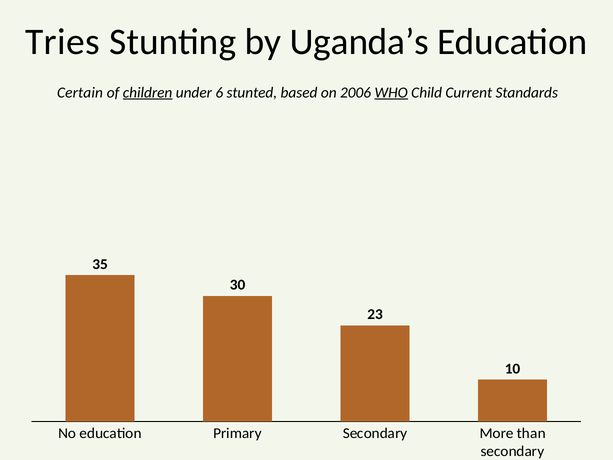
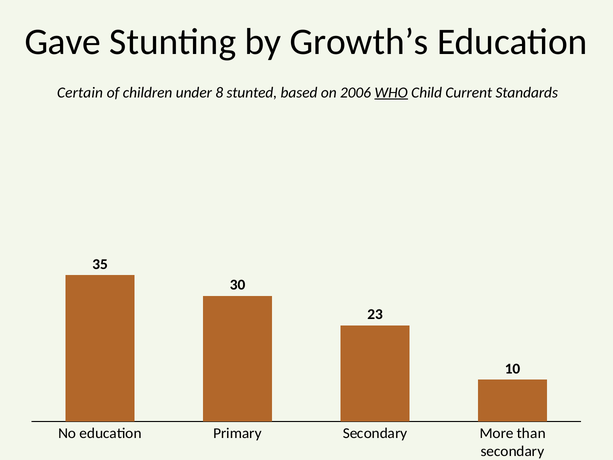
Tries: Tries -> Gave
Uganda’s: Uganda’s -> Growth’s
children underline: present -> none
6: 6 -> 8
